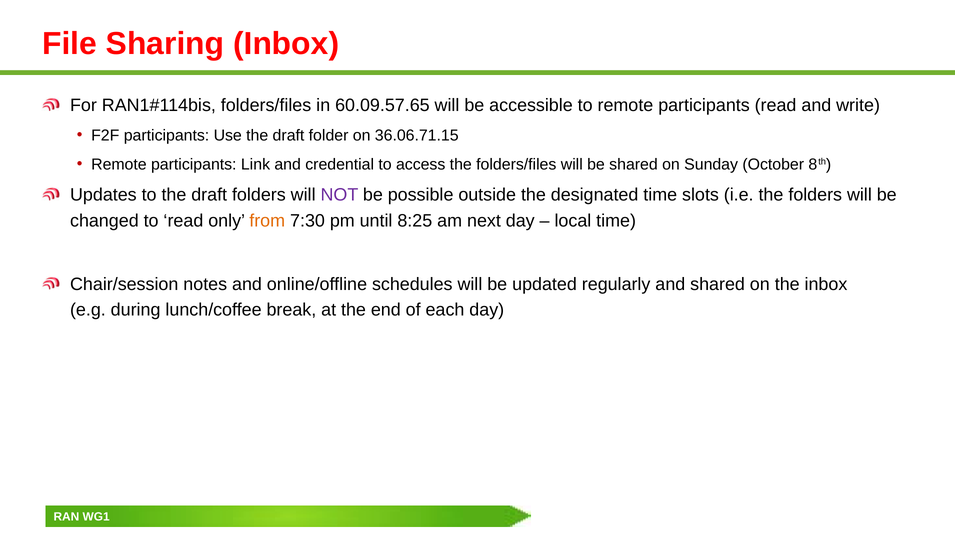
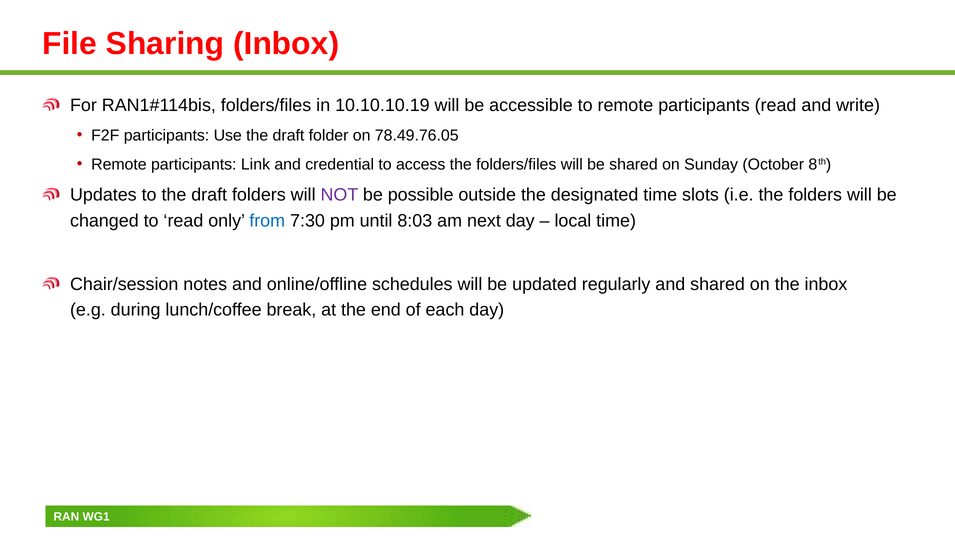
60.09.57.65: 60.09.57.65 -> 10.10.10.19
36.06.71.15: 36.06.71.15 -> 78.49.76.05
from colour: orange -> blue
8:25: 8:25 -> 8:03
